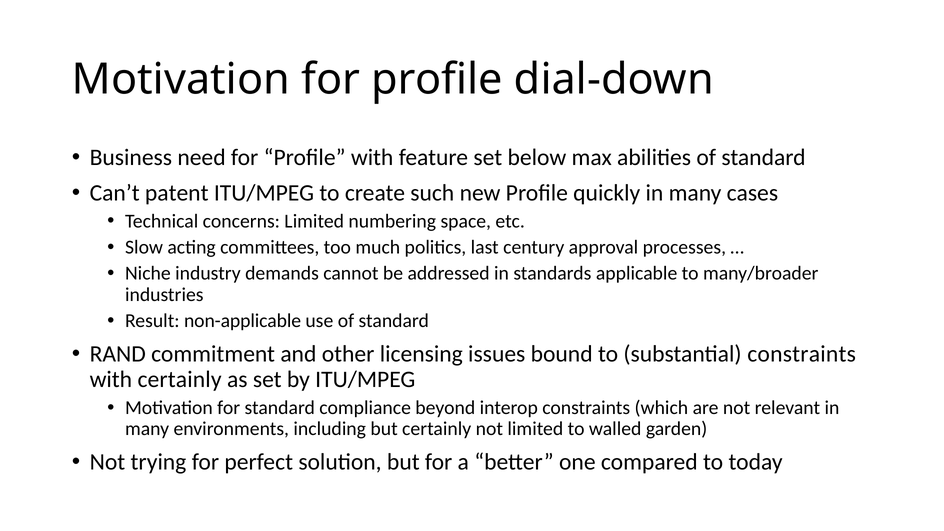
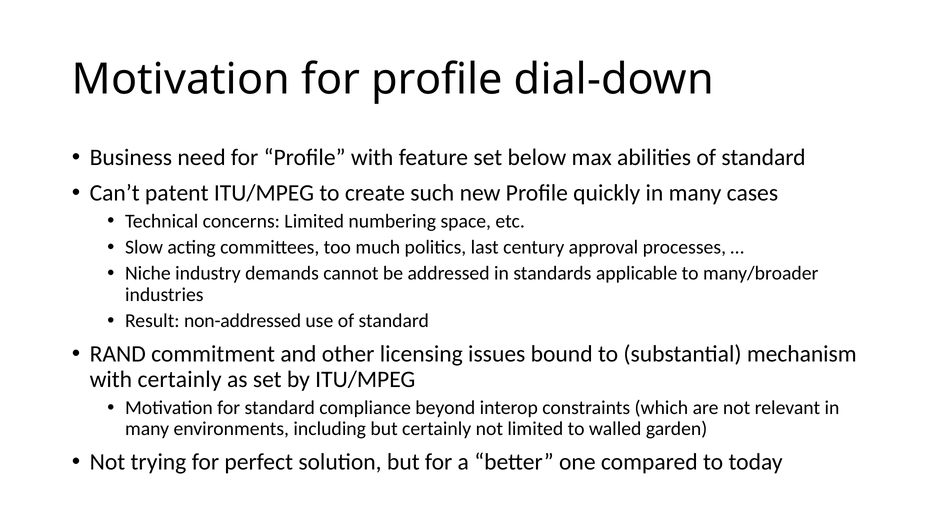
non-applicable: non-applicable -> non-addressed
substantial constraints: constraints -> mechanism
